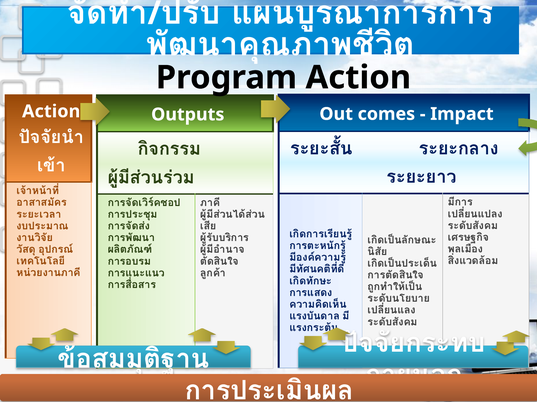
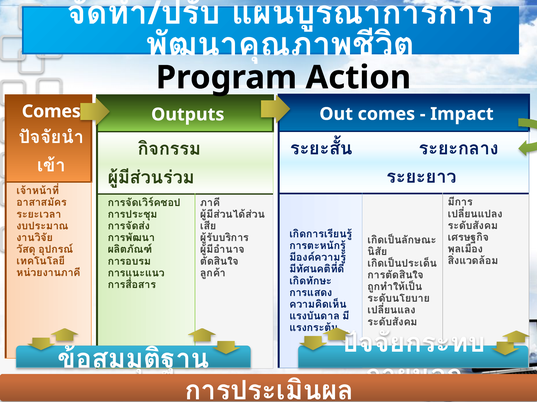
Action at (51, 112): Action -> Comes
